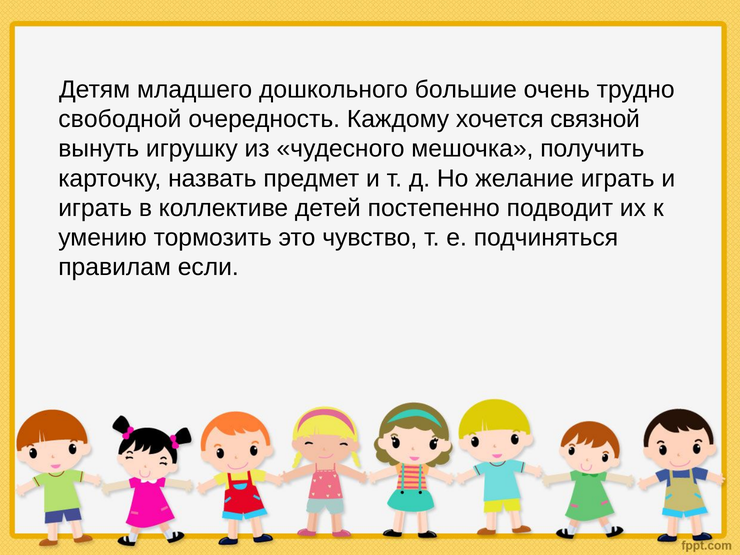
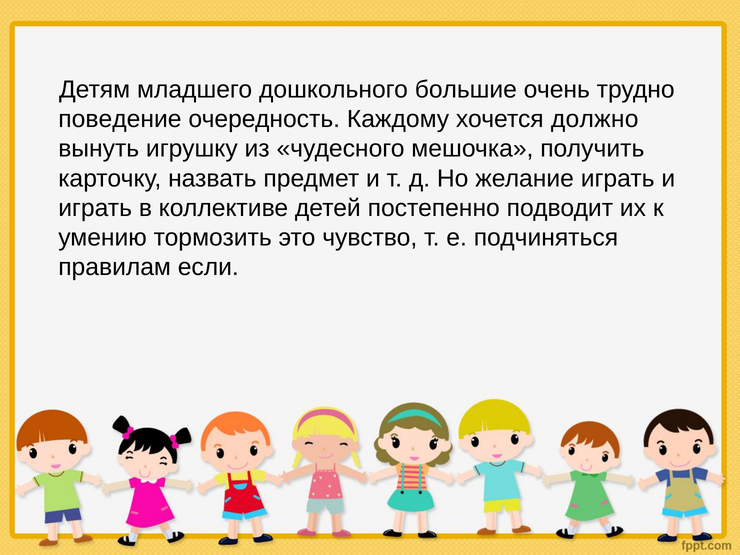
свободной: свободной -> поведение
связной: связной -> должно
